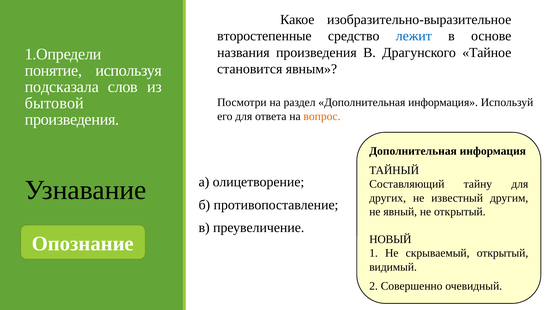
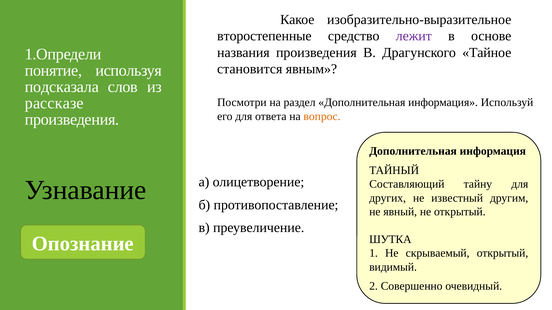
лежит colour: blue -> purple
бытовой: бытовой -> рассказе
НОВЫЙ: НОВЫЙ -> ШУТКА
